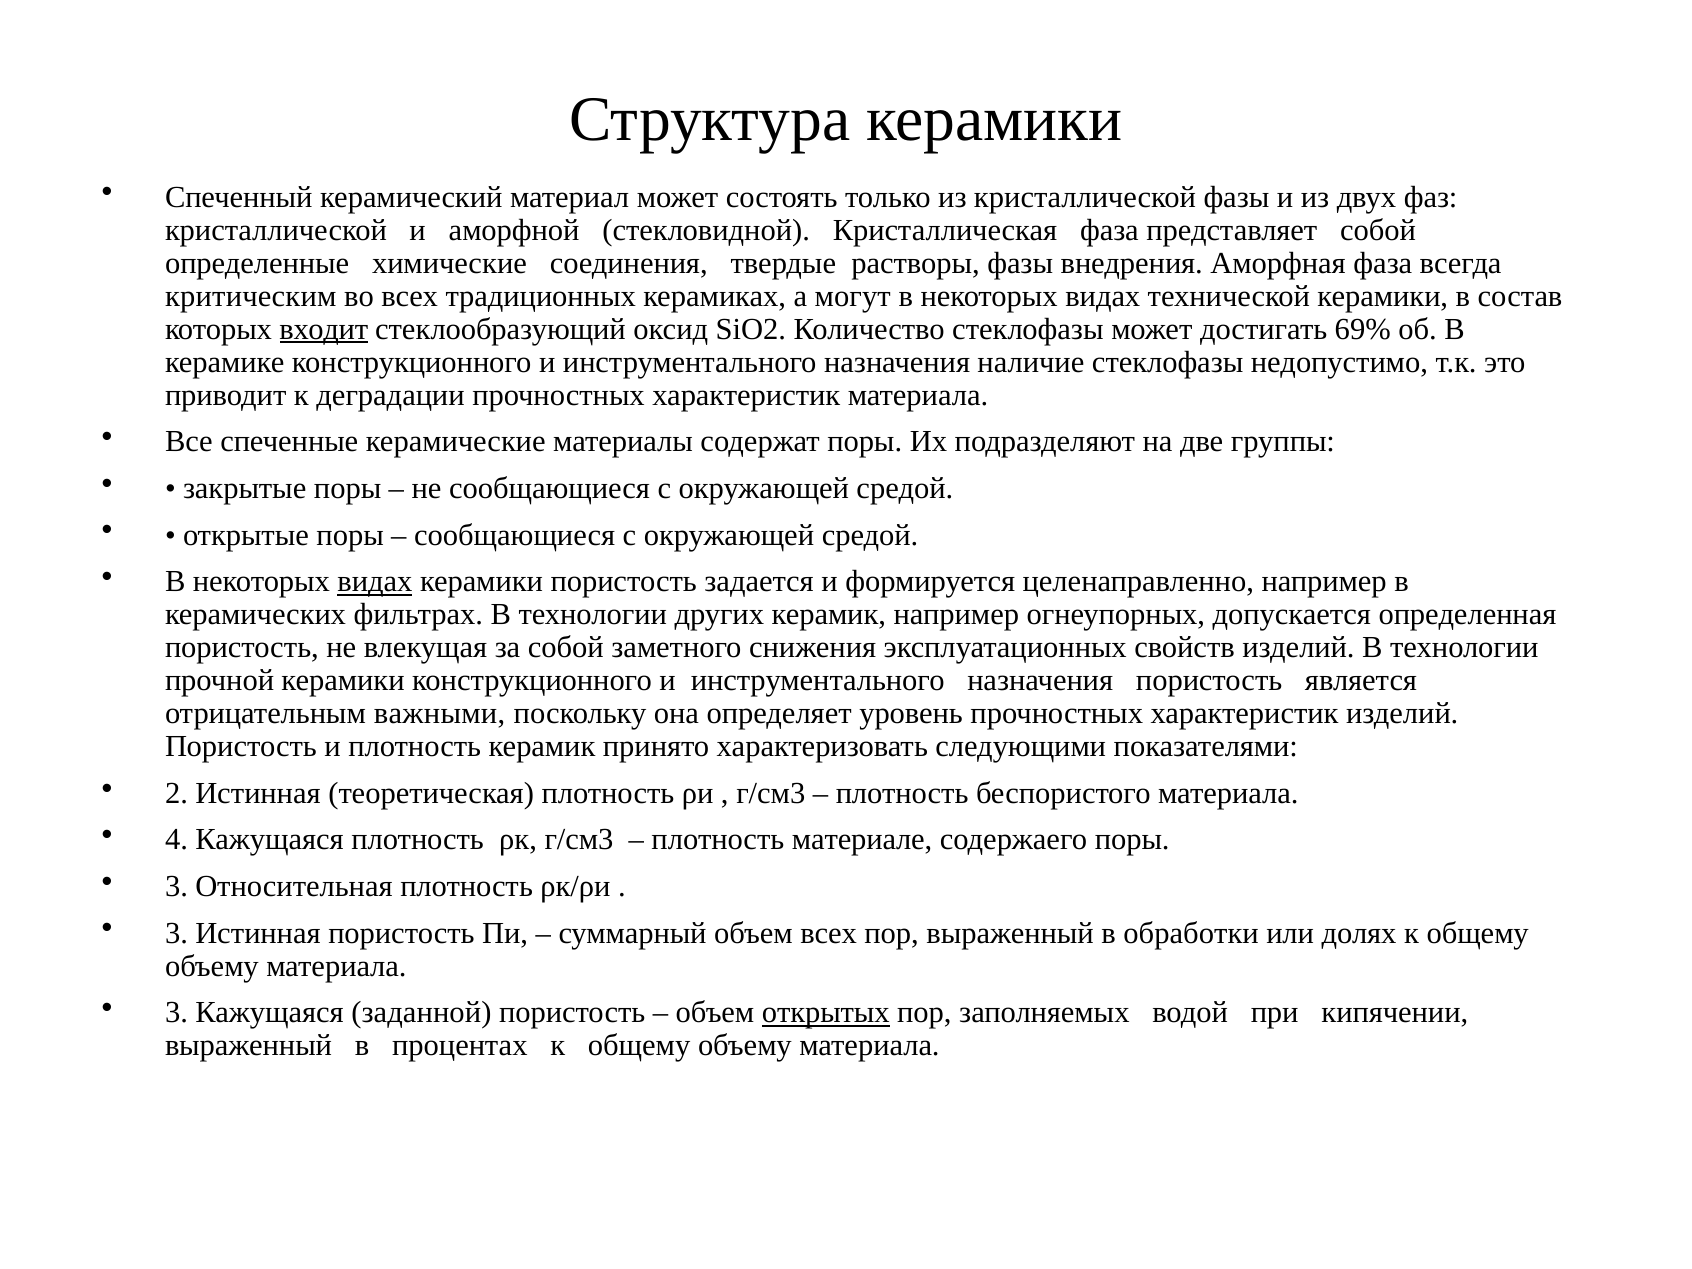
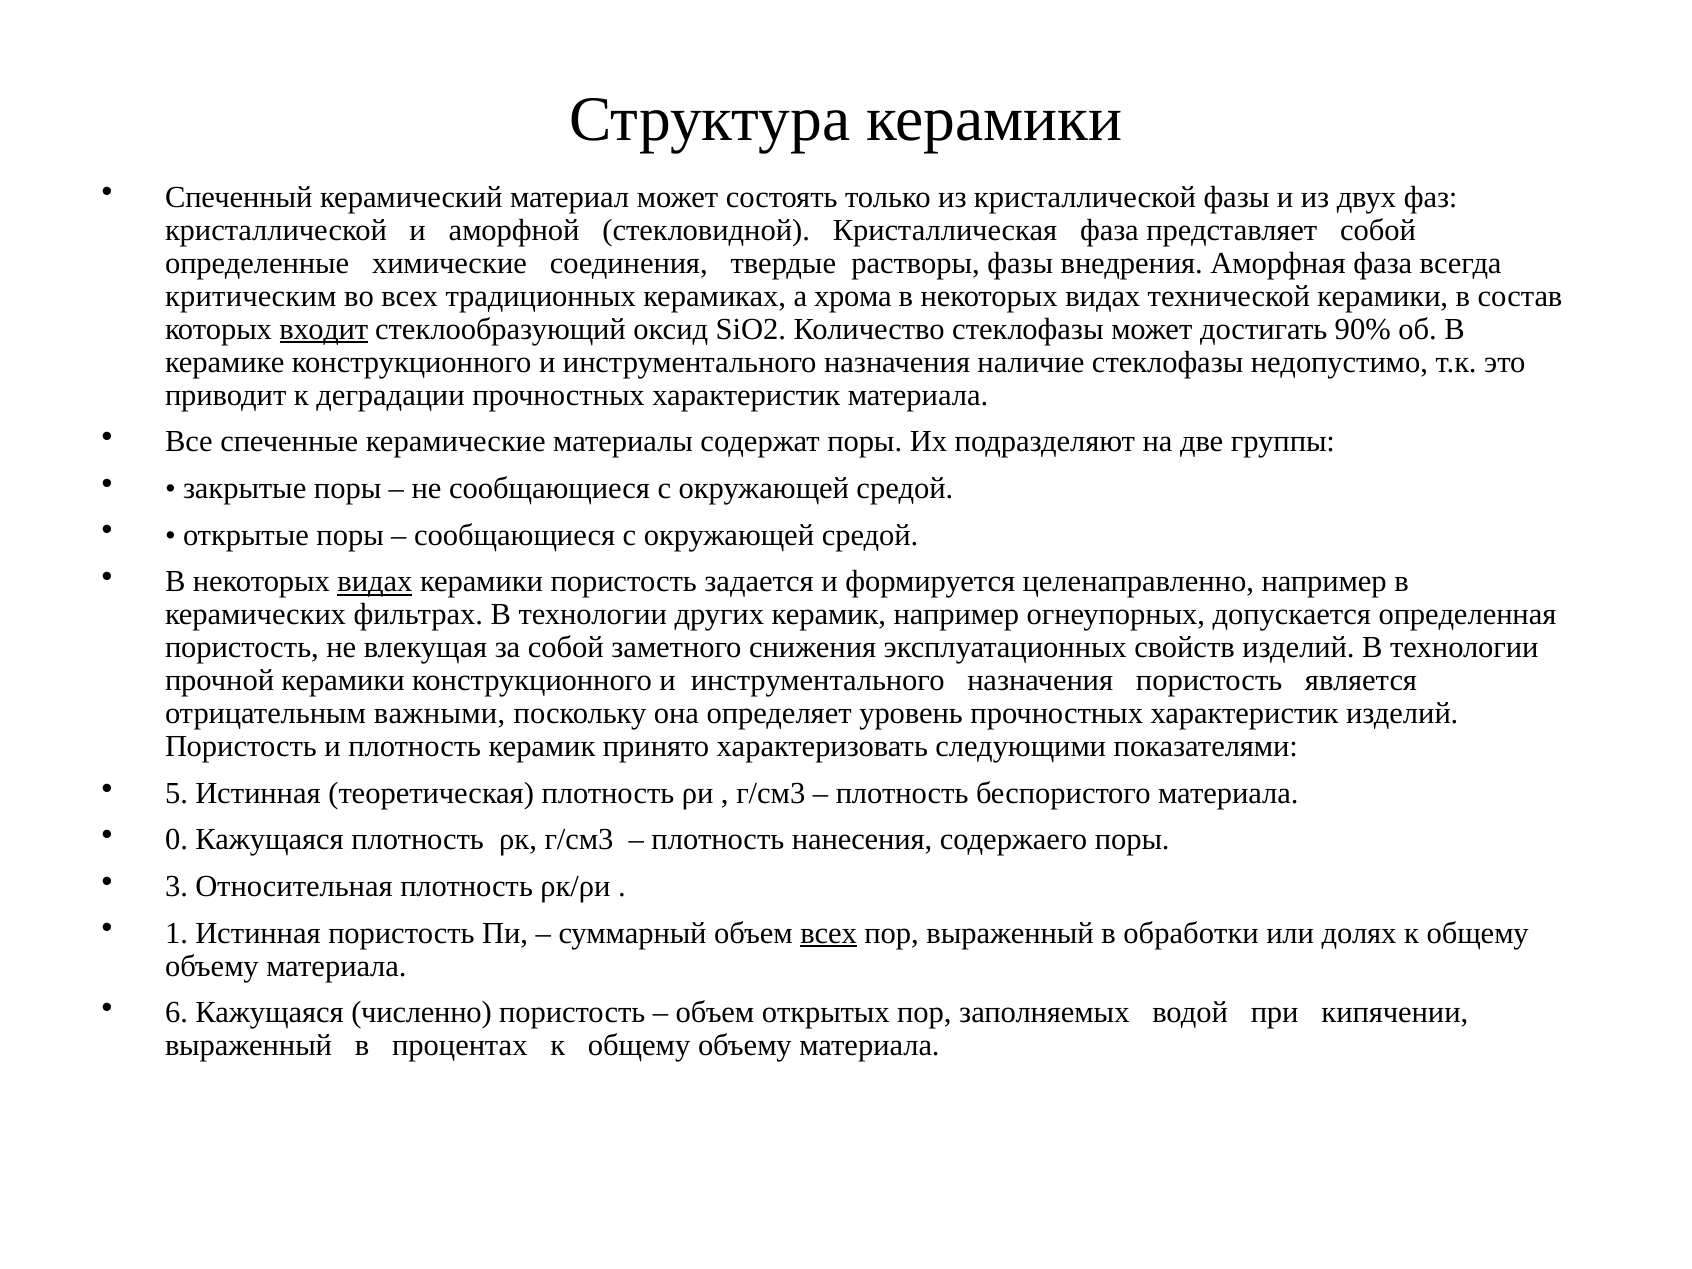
могут: могут -> хрома
69%: 69% -> 90%
2: 2 -> 5
4: 4 -> 0
материале: материале -> нанесения
3 at (176, 933): 3 -> 1
всех at (829, 933) underline: none -> present
3 at (176, 1013): 3 -> 6
заданной: заданной -> численно
открытых underline: present -> none
